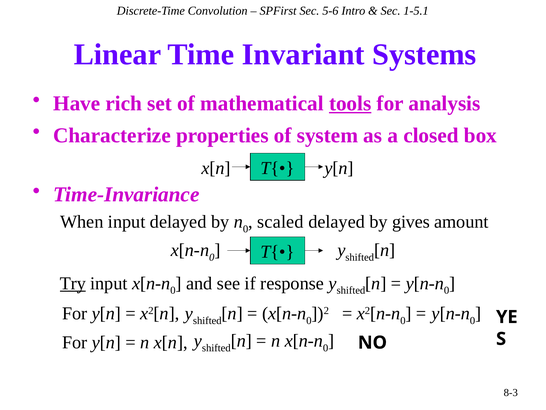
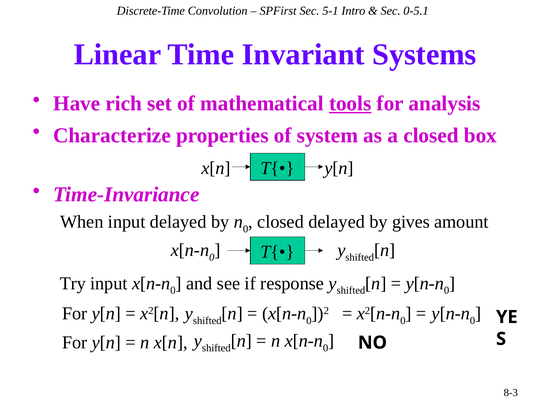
5-6: 5-6 -> 5-1
1-5.1: 1-5.1 -> 0-5.1
scaled at (280, 222): scaled -> closed
Try underline: present -> none
